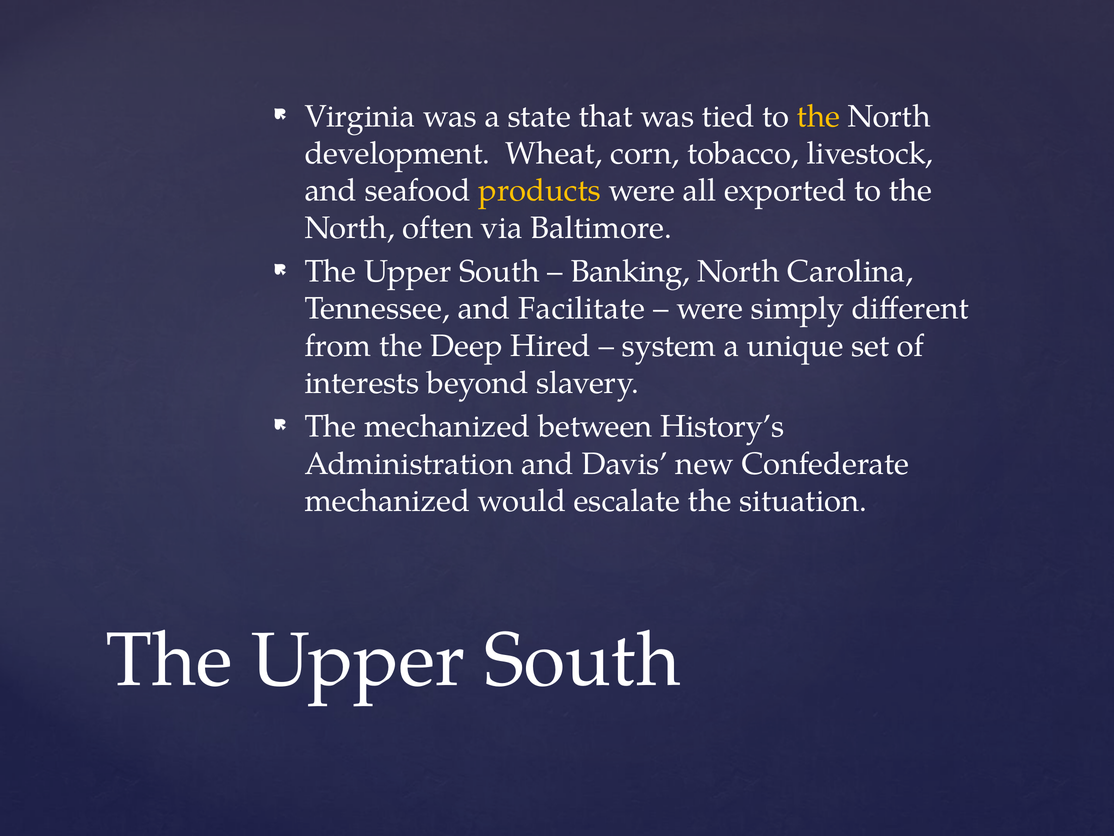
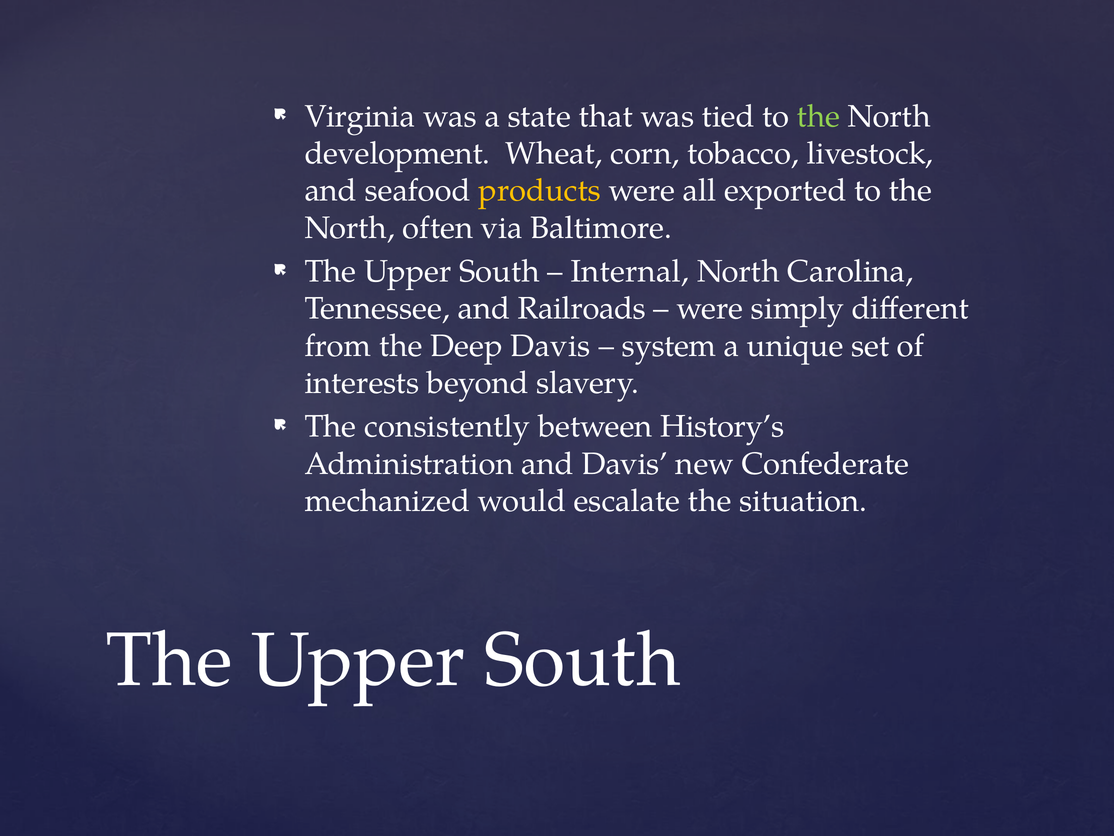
the at (818, 116) colour: yellow -> light green
Banking: Banking -> Internal
Facilitate: Facilitate -> Railroads
Deep Hired: Hired -> Davis
The mechanized: mechanized -> consistently
